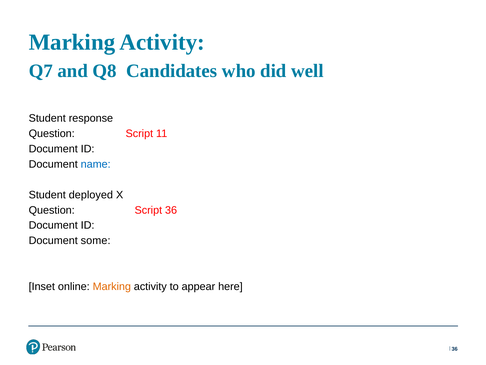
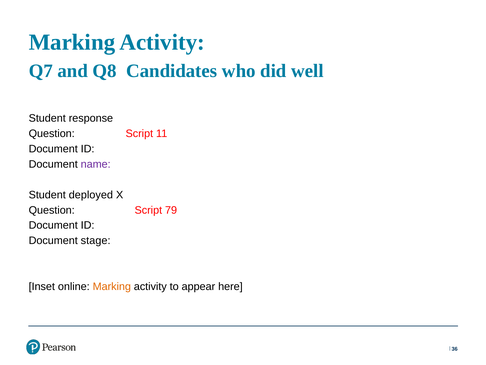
name colour: blue -> purple
Script 36: 36 -> 79
some: some -> stage
